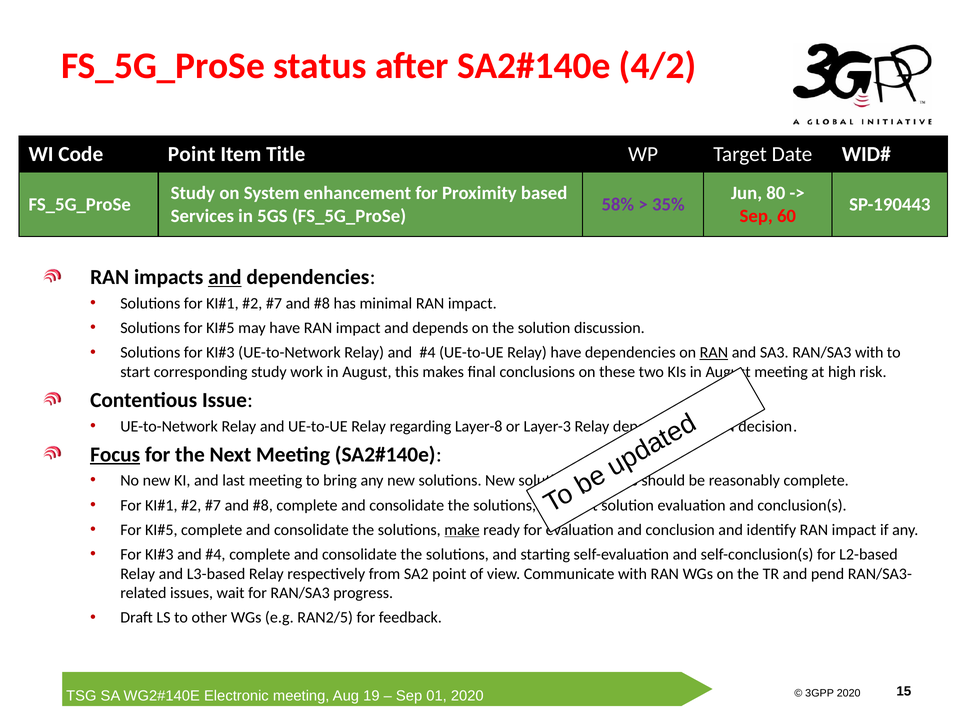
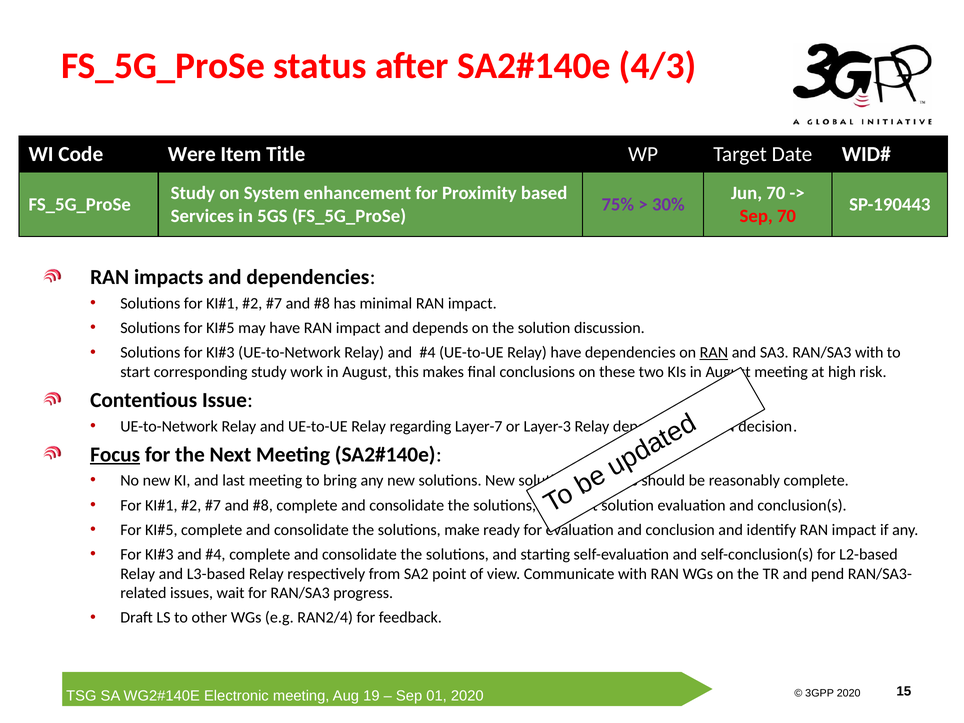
4/2: 4/2 -> 4/3
Code Point: Point -> Were
Jun 80: 80 -> 70
58%: 58% -> 75%
35%: 35% -> 30%
Sep 60: 60 -> 70
and at (225, 277) underline: present -> none
Layer-8: Layer-8 -> Layer-7
make underline: present -> none
RAN2/5: RAN2/5 -> RAN2/4
